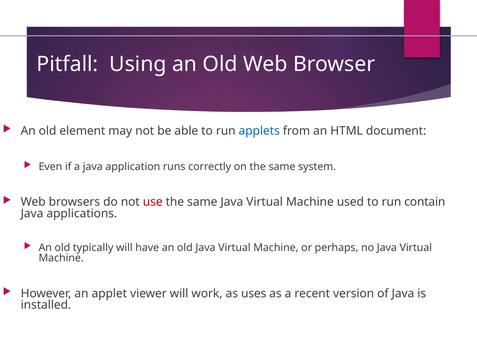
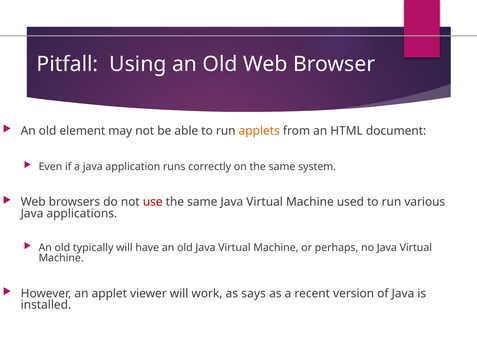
applets colour: blue -> orange
contain: contain -> various
uses: uses -> says
